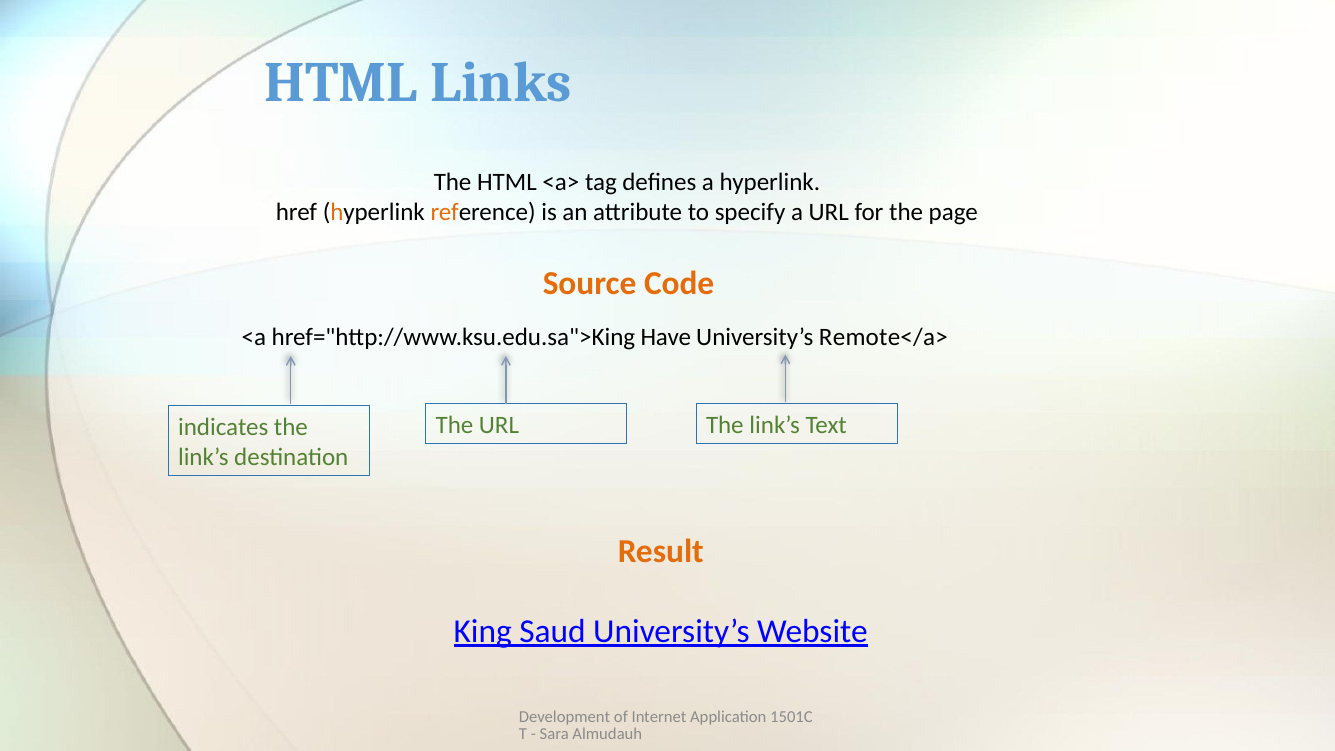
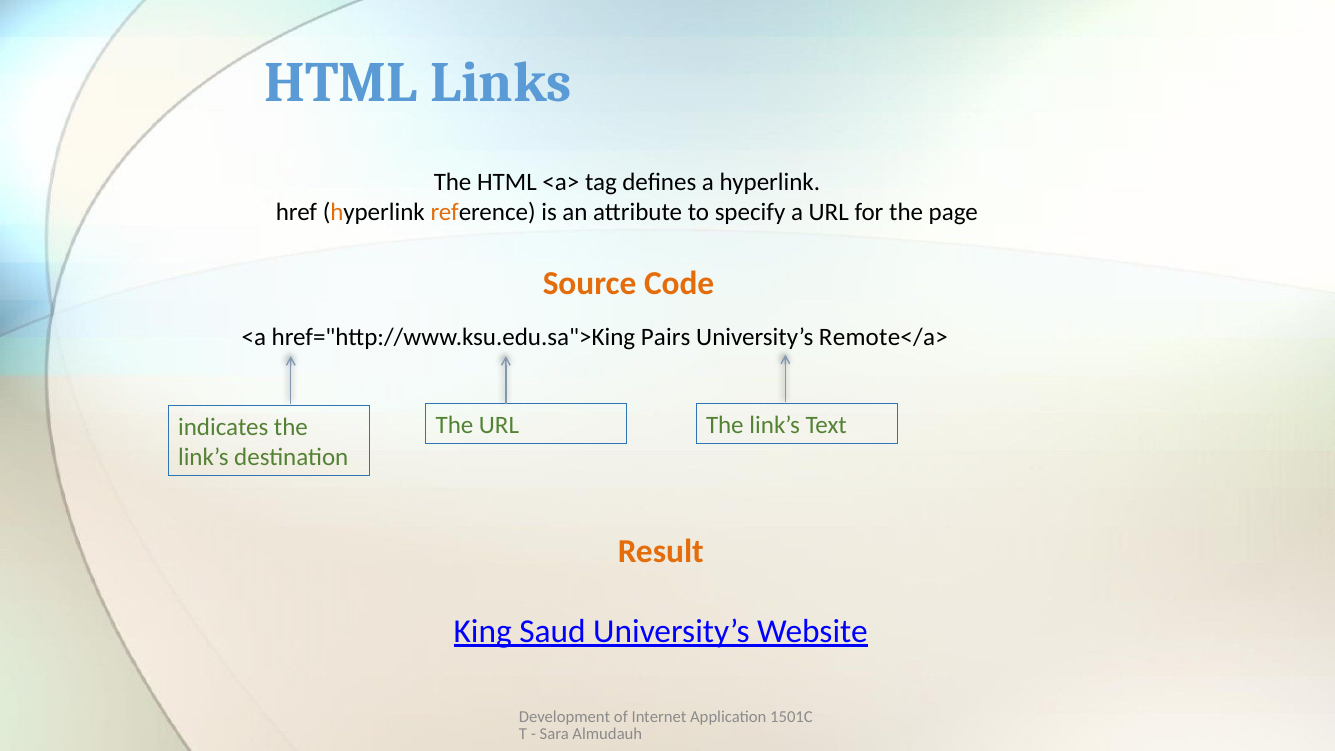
Have: Have -> Pairs
